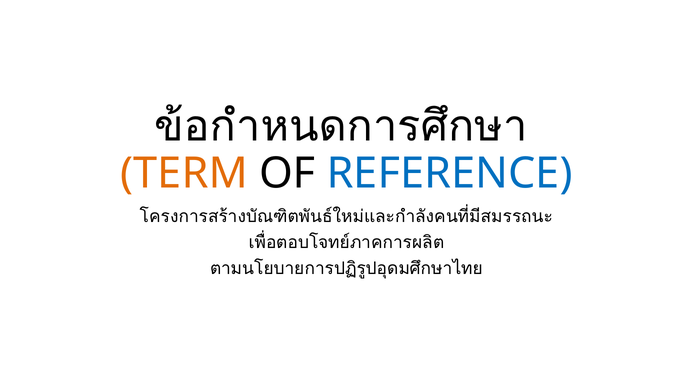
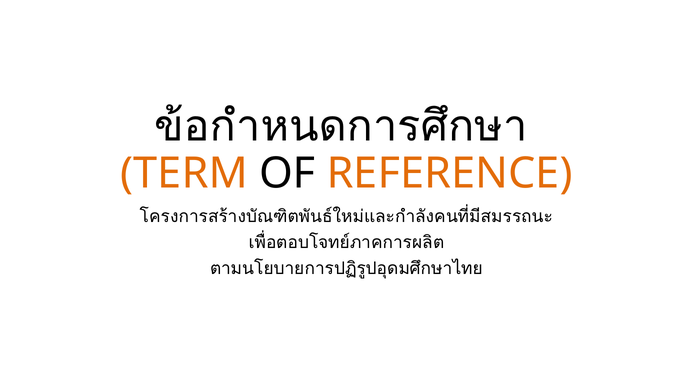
REFERENCE colour: blue -> orange
